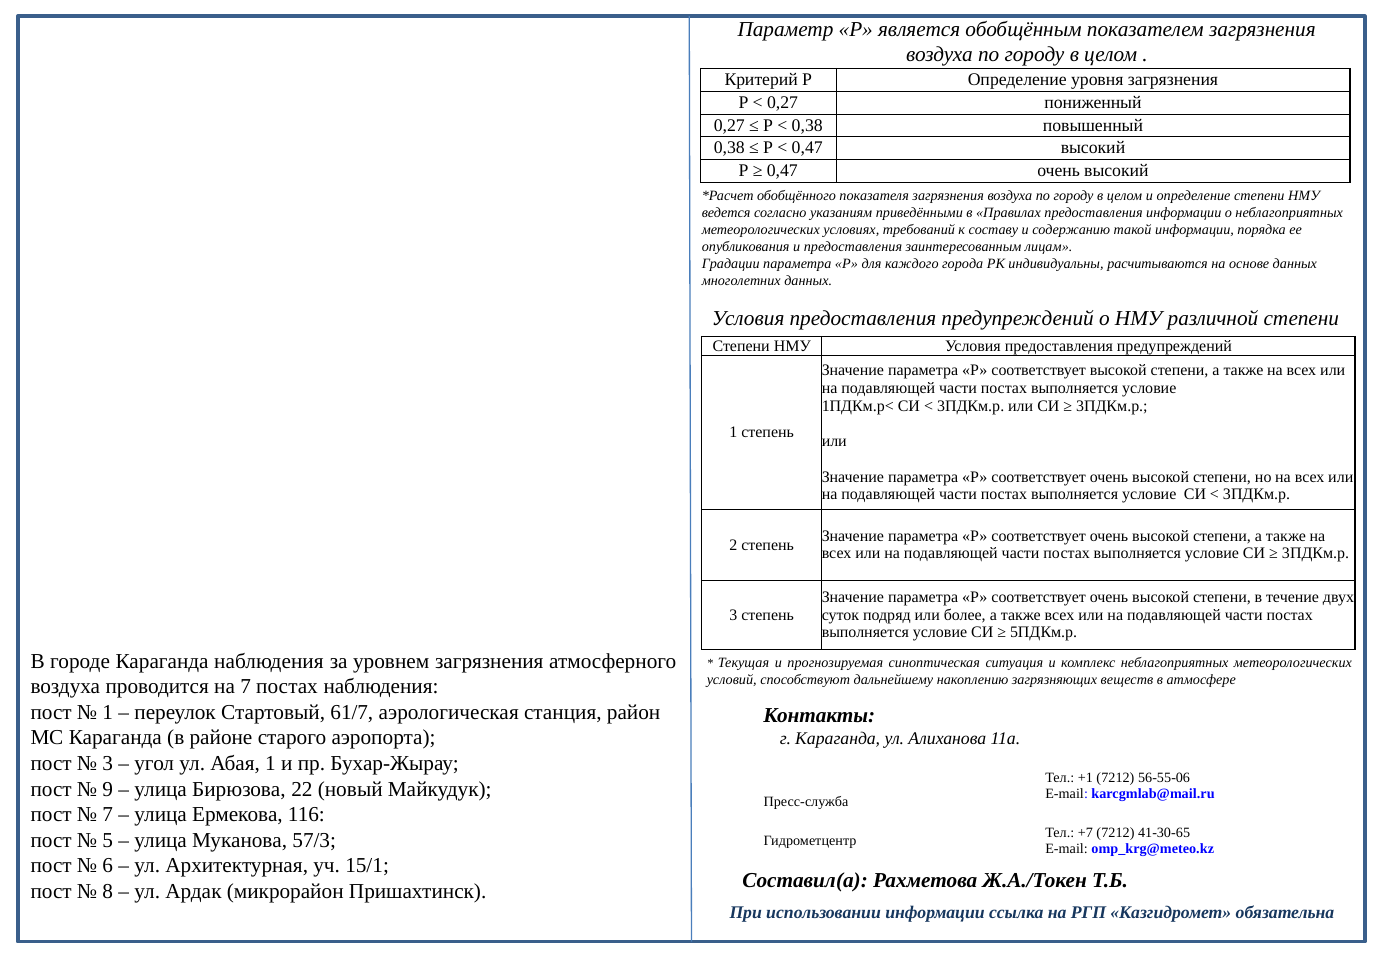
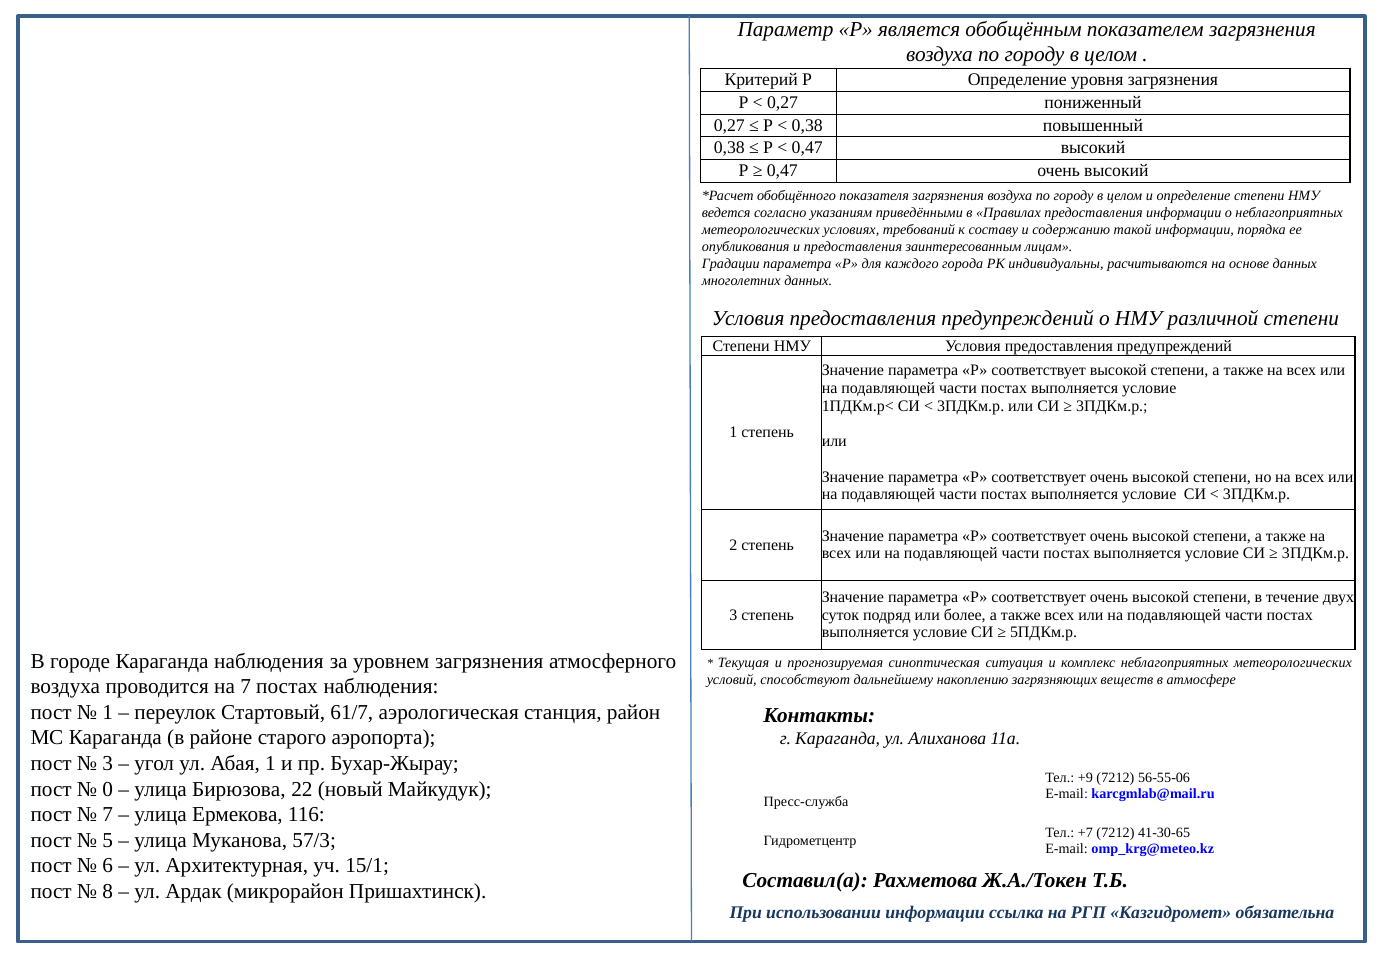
+1: +1 -> +9
9: 9 -> 0
